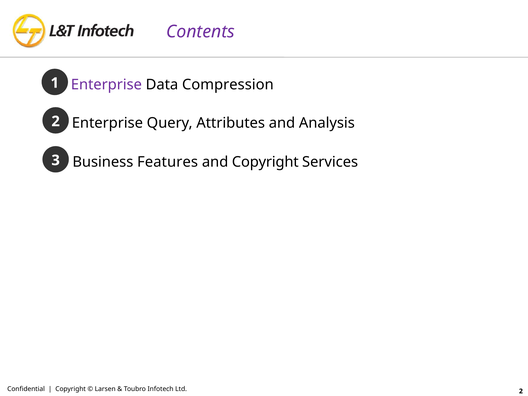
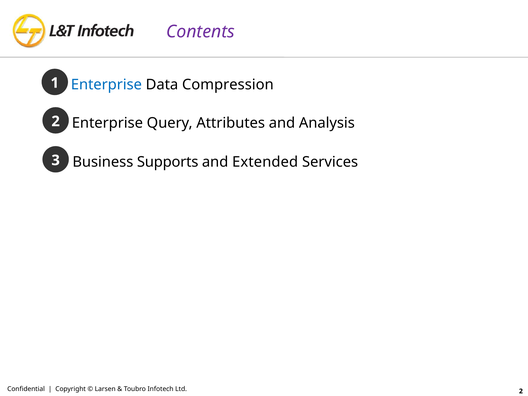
Enterprise at (106, 85) colour: purple -> blue
Features: Features -> Supports
and Copyright: Copyright -> Extended
